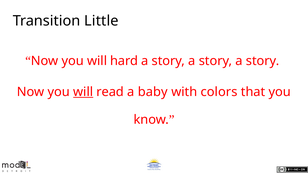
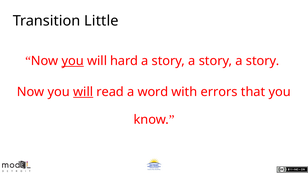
you at (73, 61) underline: none -> present
baby: baby -> word
colors: colors -> errors
